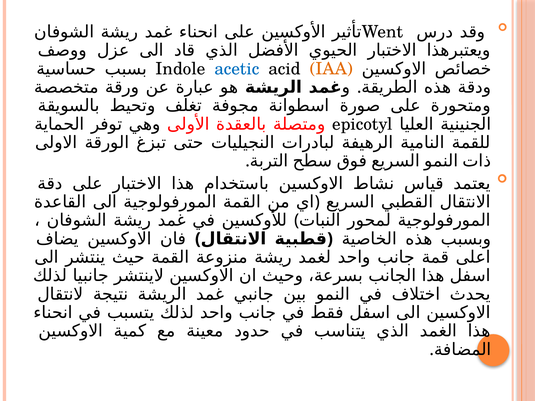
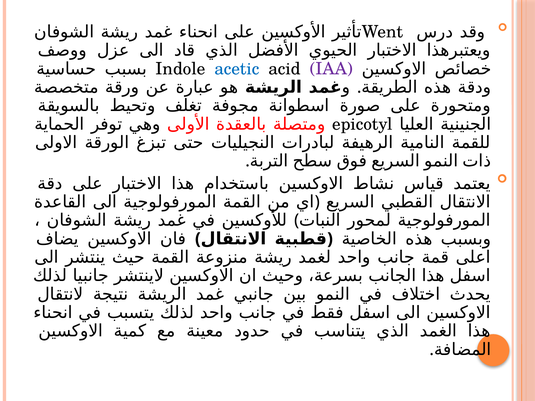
IAA colour: orange -> purple
